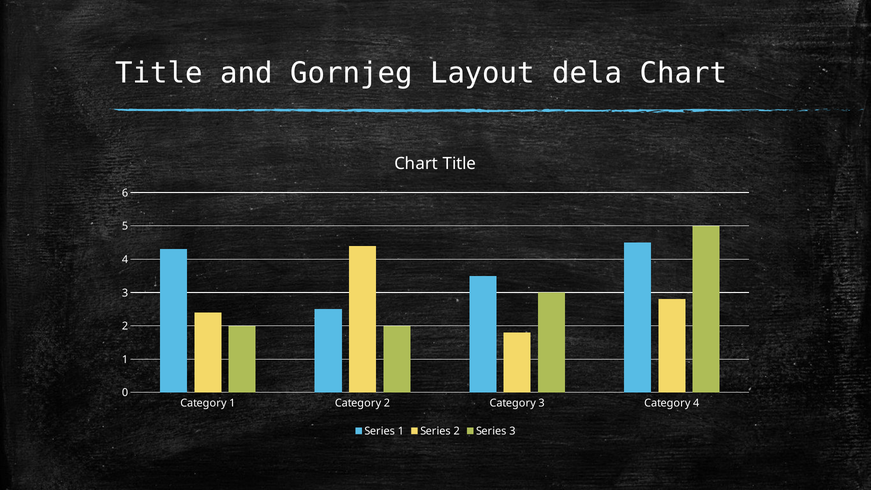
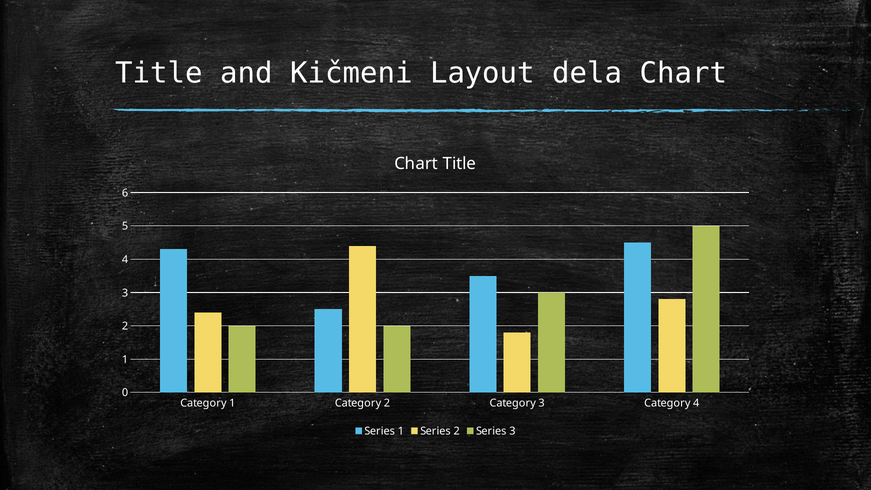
Gornjeg: Gornjeg -> Kičmeni
